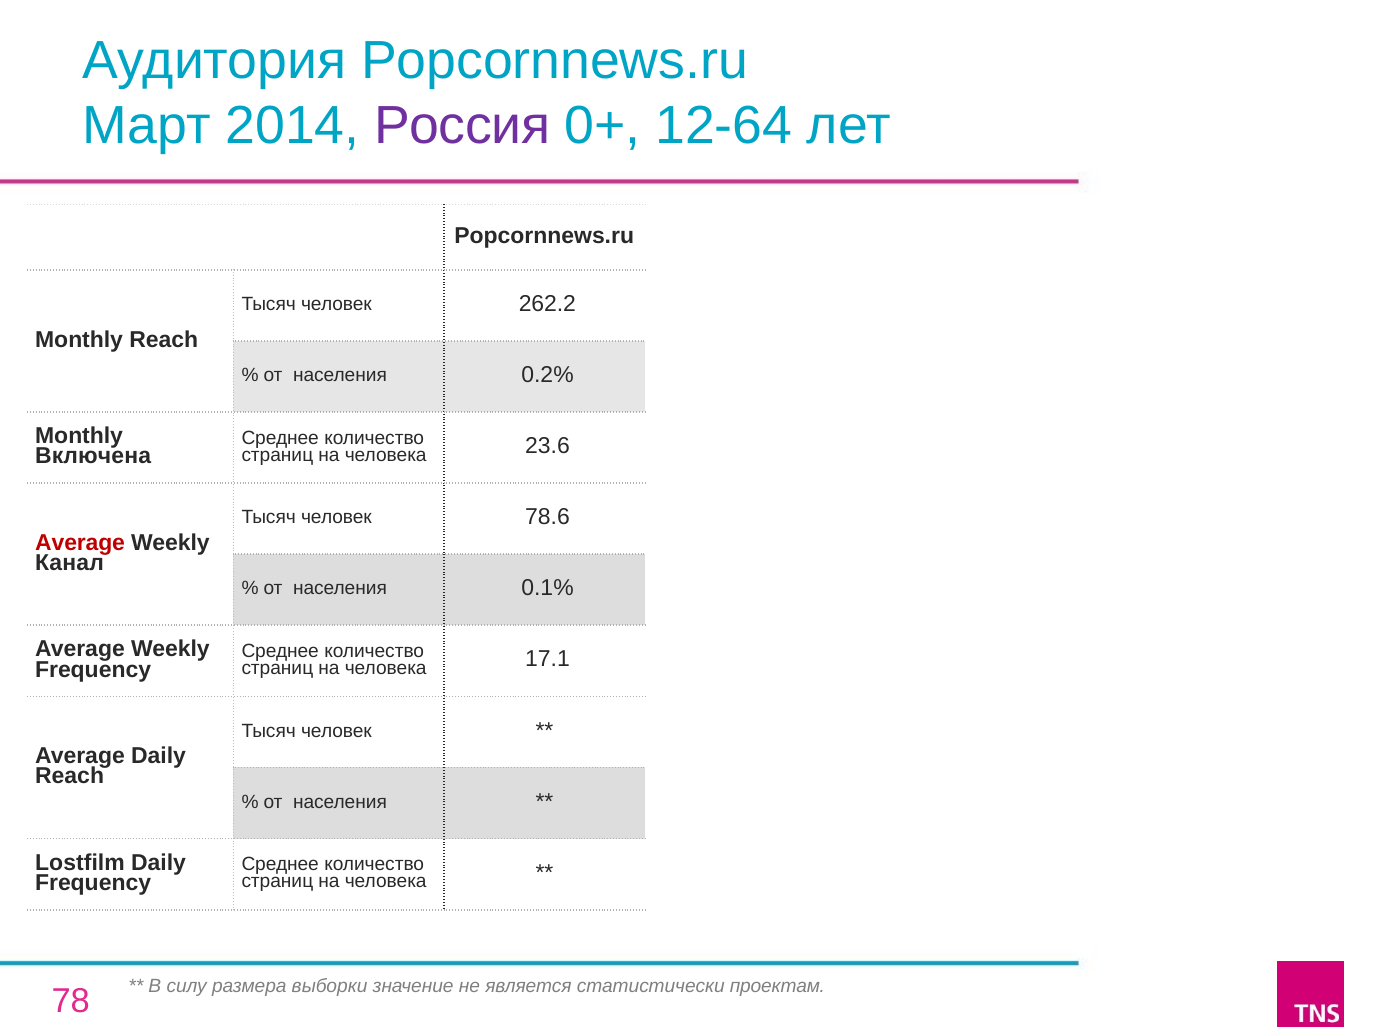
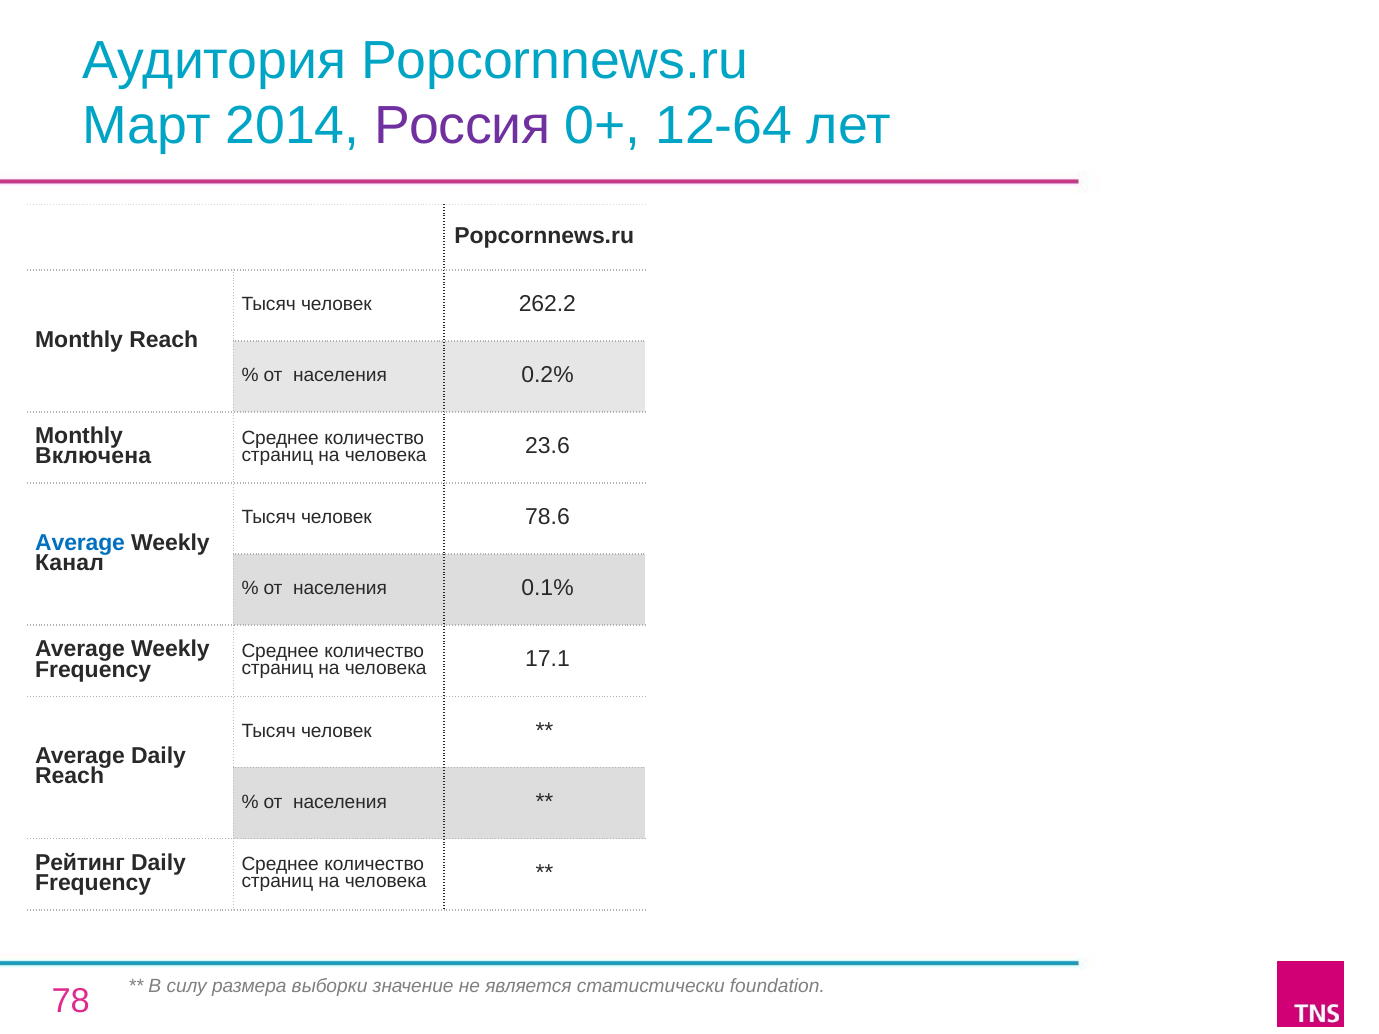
Average at (80, 543) colour: red -> blue
Lostfilm: Lostfilm -> Рейтинг
проектам: проектам -> foundation
